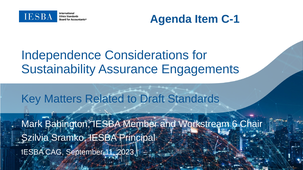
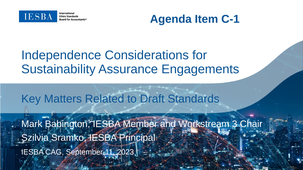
6: 6 -> 3
